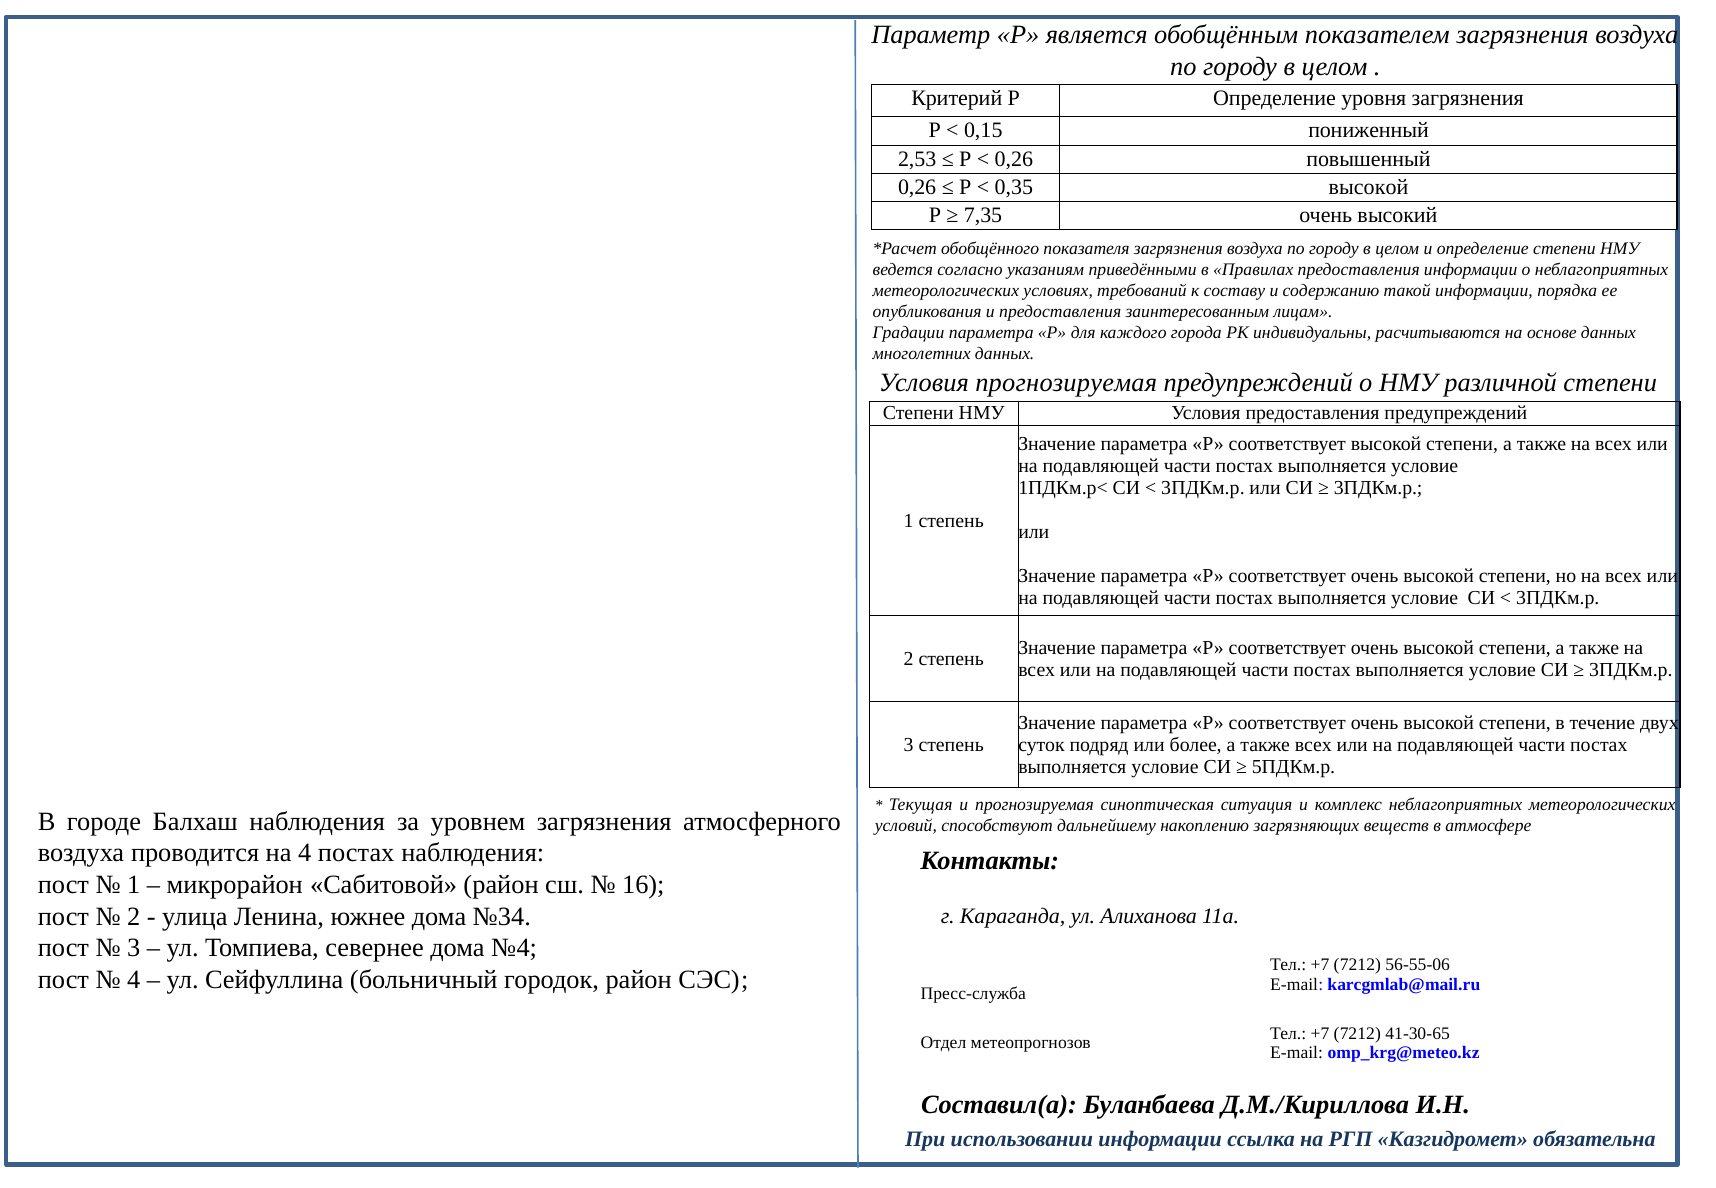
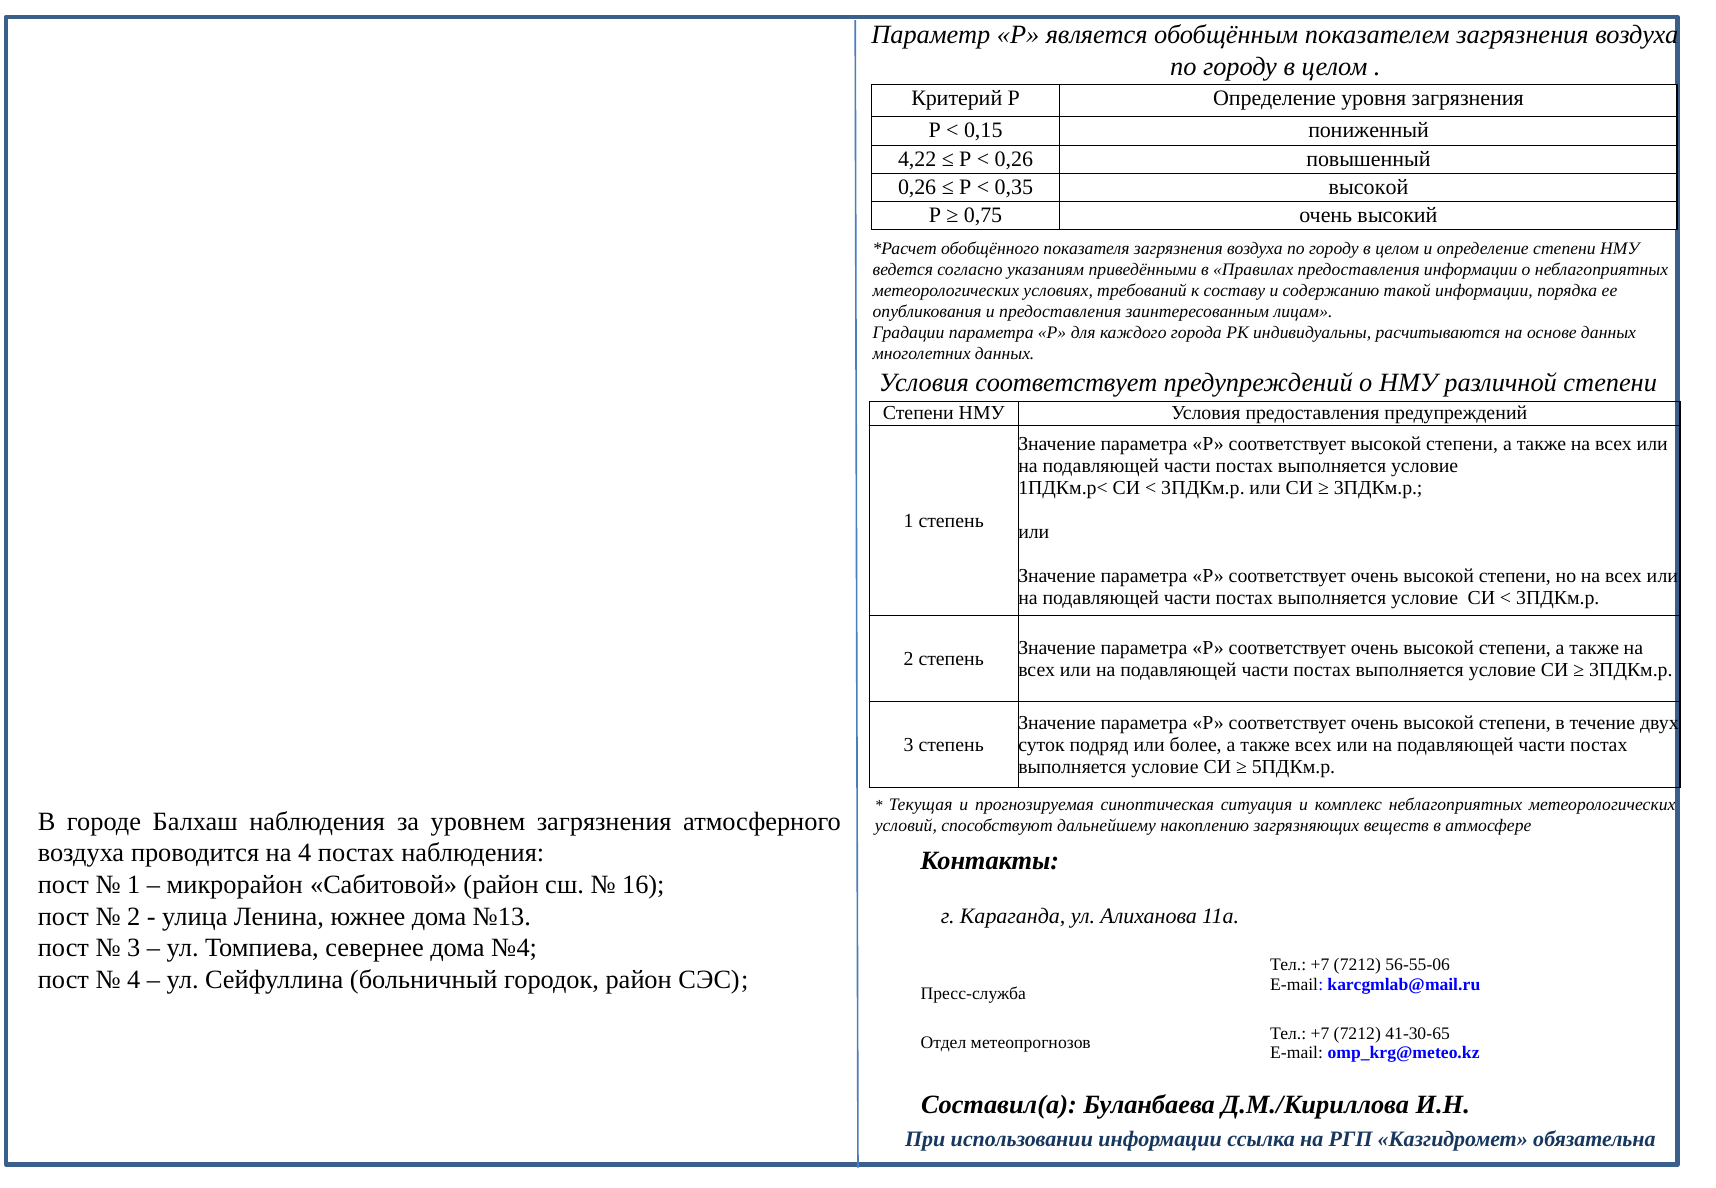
2,53: 2,53 -> 4,22
7,35: 7,35 -> 0,75
Условия прогнозируемая: прогнозируемая -> соответствует
№34: №34 -> №13
